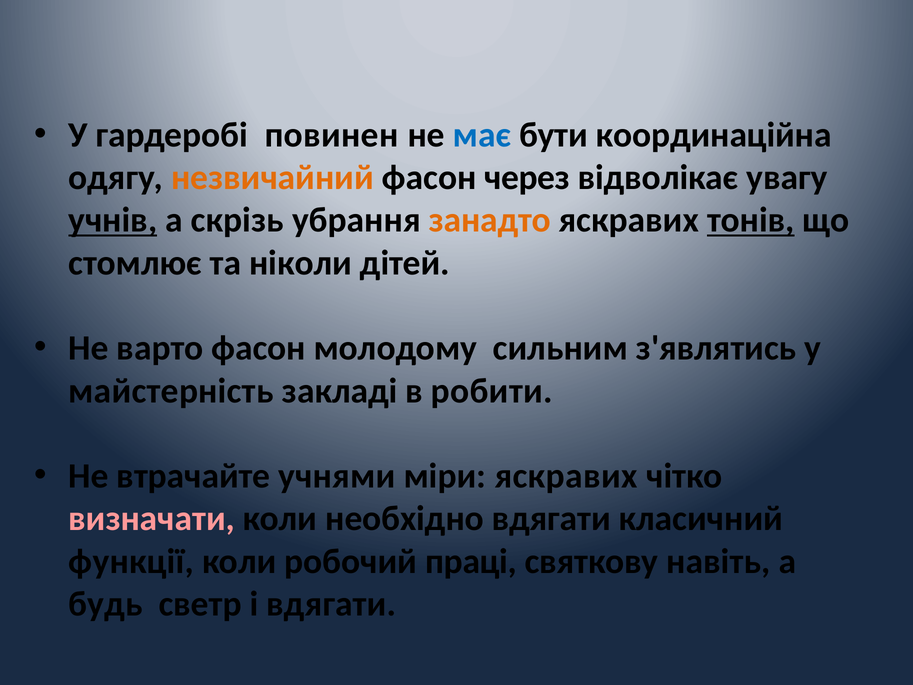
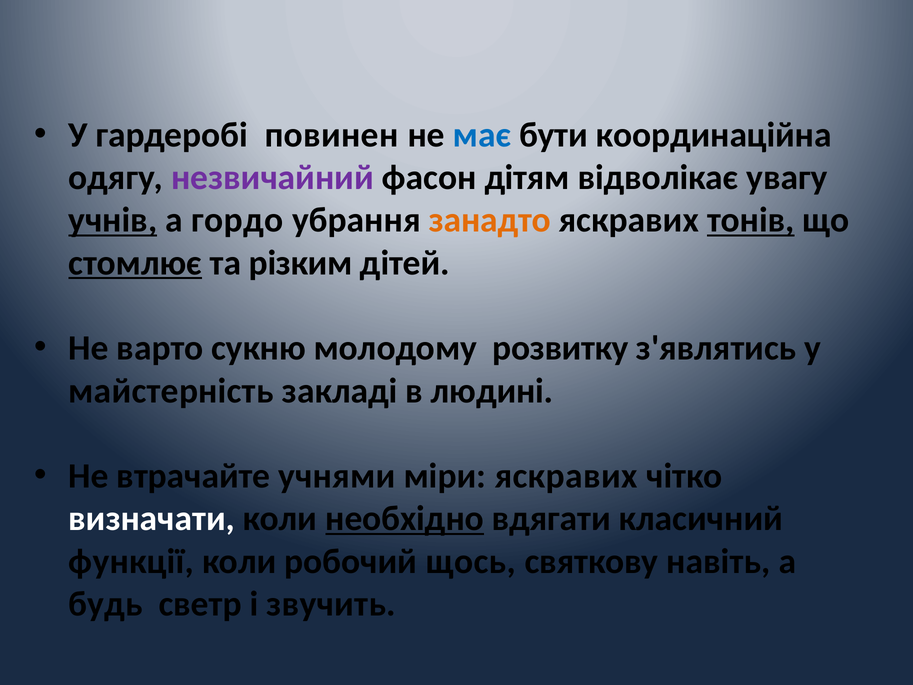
незвичайний colour: orange -> purple
через: через -> дітям
скрізь: скрізь -> гордо
стомлює underline: none -> present
ніколи: ніколи -> різким
варто фасон: фасон -> сукню
сильним: сильним -> розвитку
робити: робити -> людині
визначати colour: pink -> white
необхідно underline: none -> present
праці: праці -> щось
і вдягати: вдягати -> звучить
